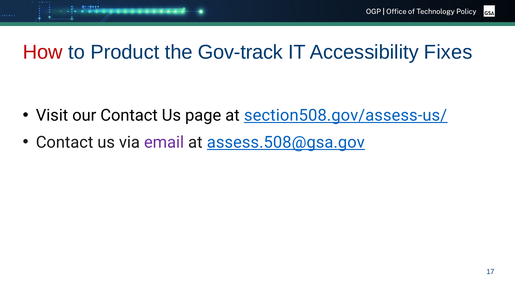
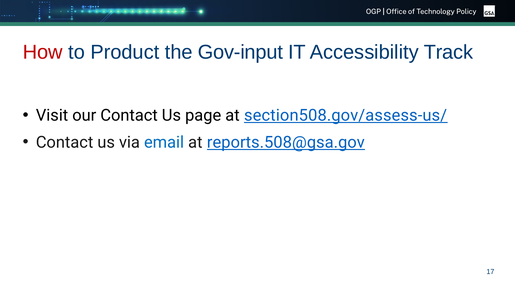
Gov-track: Gov-track -> Gov-input
Fixes: Fixes -> Track
email colour: purple -> blue
assess.508@gsa.gov: assess.508@gsa.gov -> reports.508@gsa.gov
